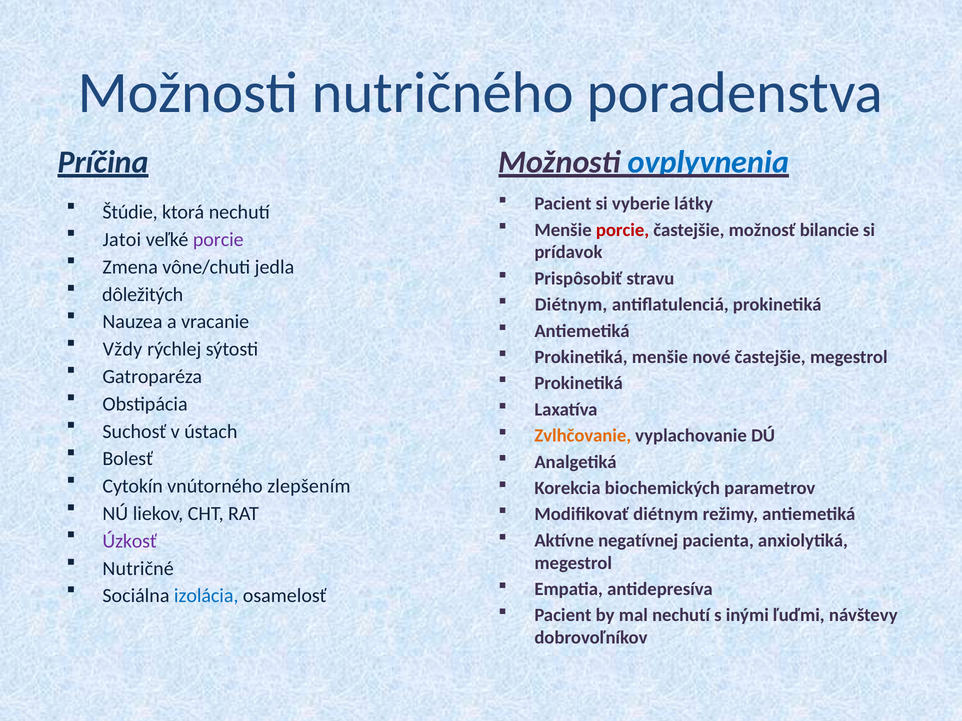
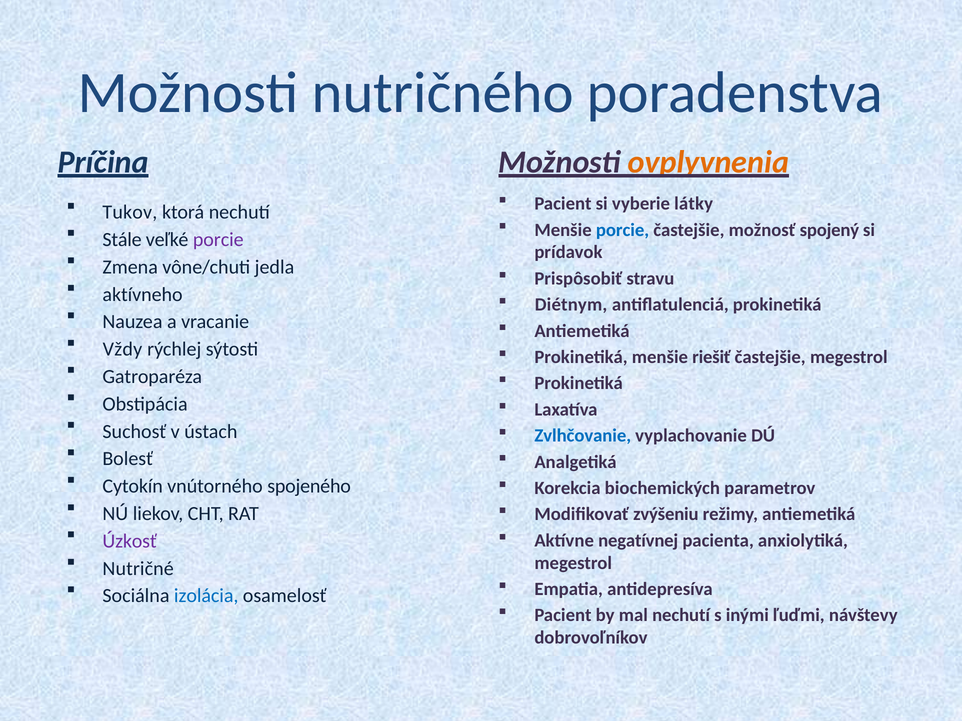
ovplyvnenia colour: blue -> orange
Štúdie: Štúdie -> Tukov
porcie at (622, 230) colour: red -> blue
bilancie: bilancie -> spojený
Jatoi: Jatoi -> Stále
dôležitých: dôležitých -> aktívneho
nové: nové -> riešiť
Zvlhčovanie colour: orange -> blue
zlepšením: zlepšením -> spojeného
Modifikovať diétnym: diétnym -> zvýšeniu
